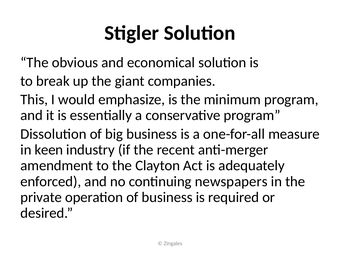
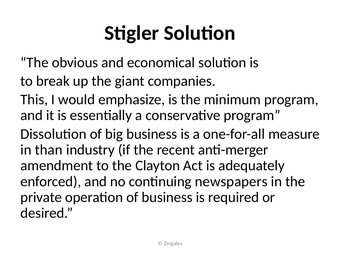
keen: keen -> than
